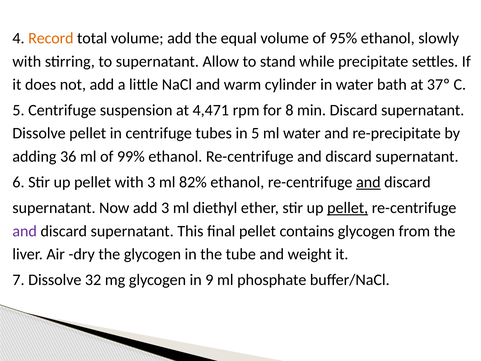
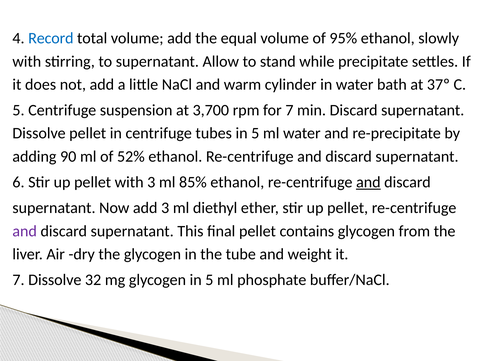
Record colour: orange -> blue
4,471: 4,471 -> 3,700
for 8: 8 -> 7
36: 36 -> 90
99%: 99% -> 52%
82%: 82% -> 85%
pellet at (348, 208) underline: present -> none
glycogen in 9: 9 -> 5
